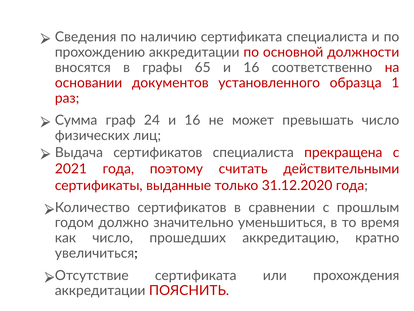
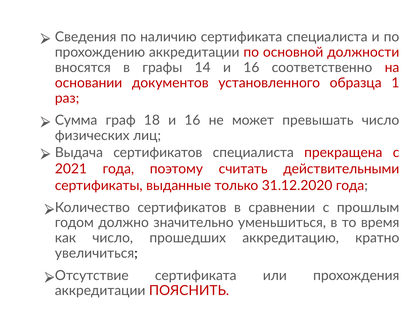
65: 65 -> 14
24: 24 -> 18
